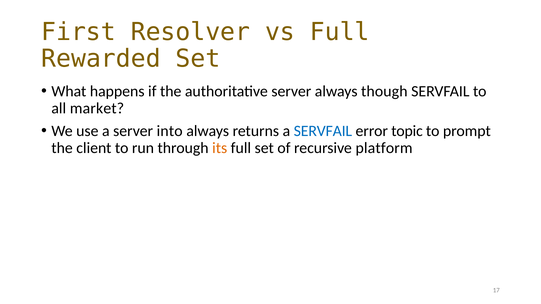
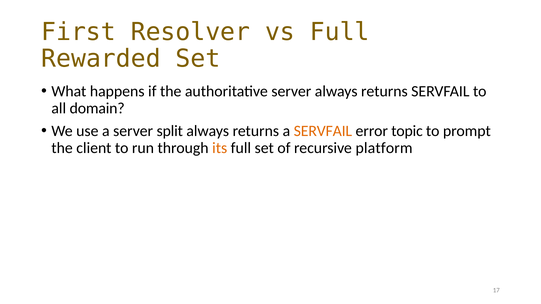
server always though: though -> returns
market: market -> domain
into: into -> split
SERVFAIL at (323, 131) colour: blue -> orange
